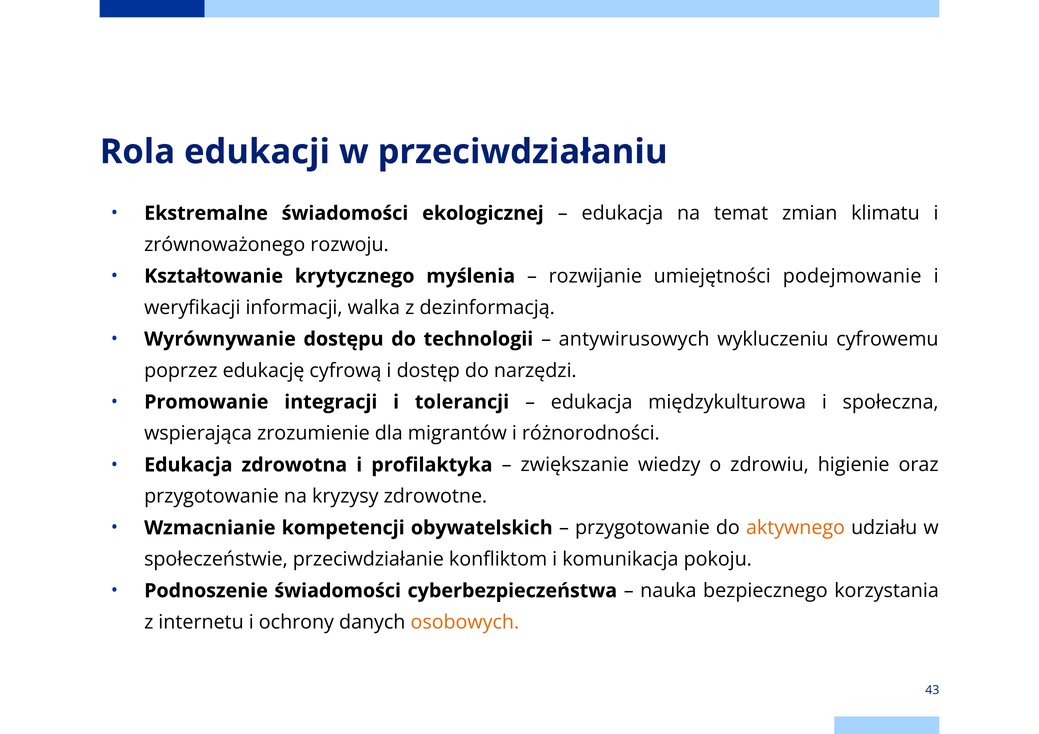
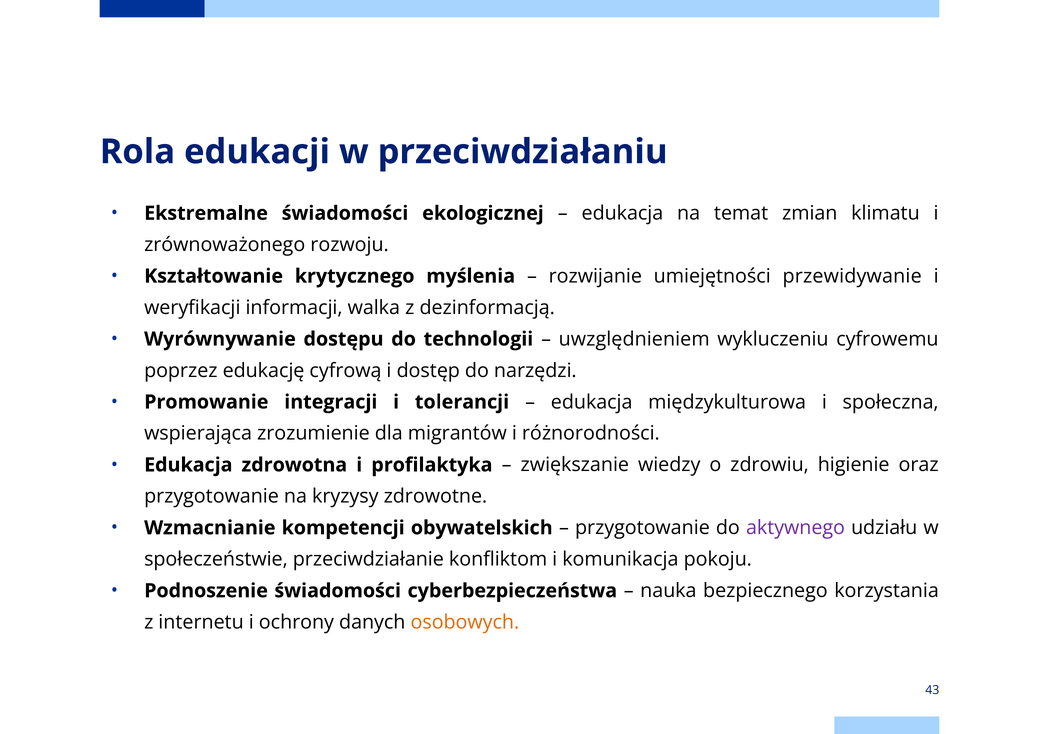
podejmowanie: podejmowanie -> przewidywanie
antywirusowych: antywirusowych -> uwzględnieniem
aktywnego colour: orange -> purple
